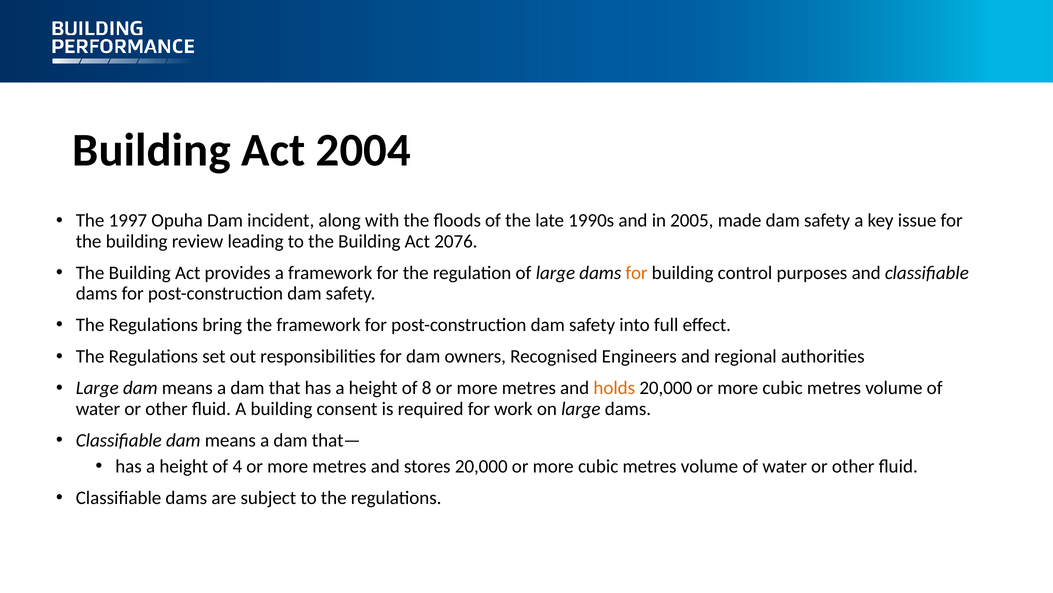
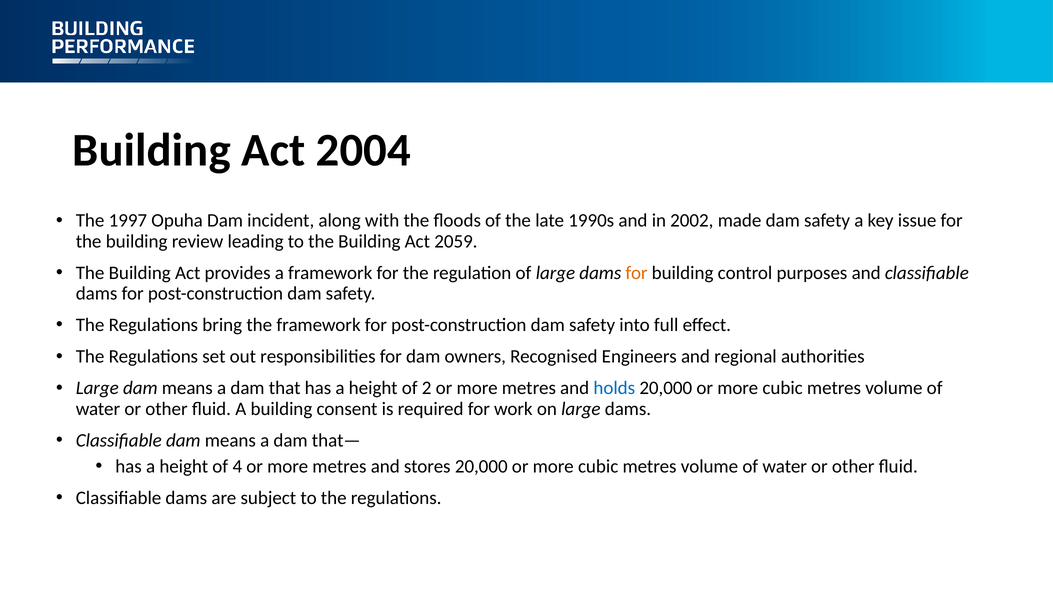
2005: 2005 -> 2002
2076: 2076 -> 2059
8: 8 -> 2
holds colour: orange -> blue
